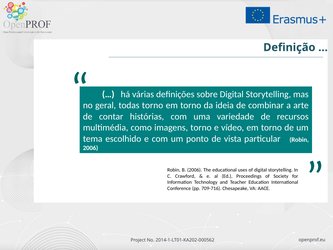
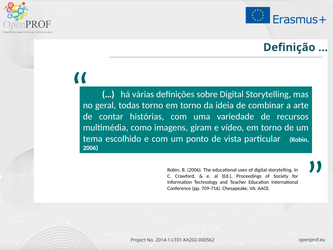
imagens torno: torno -> giram
